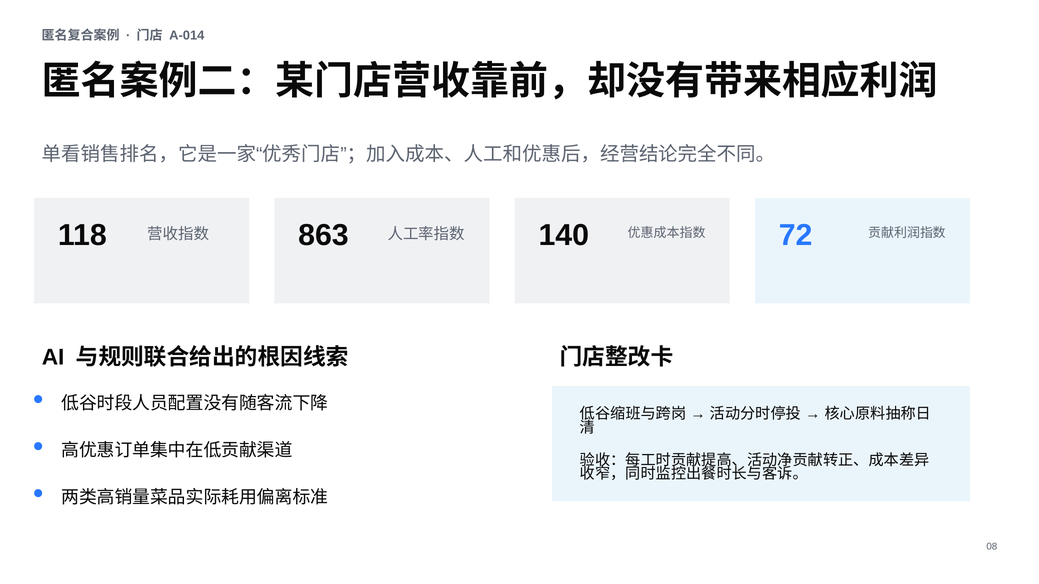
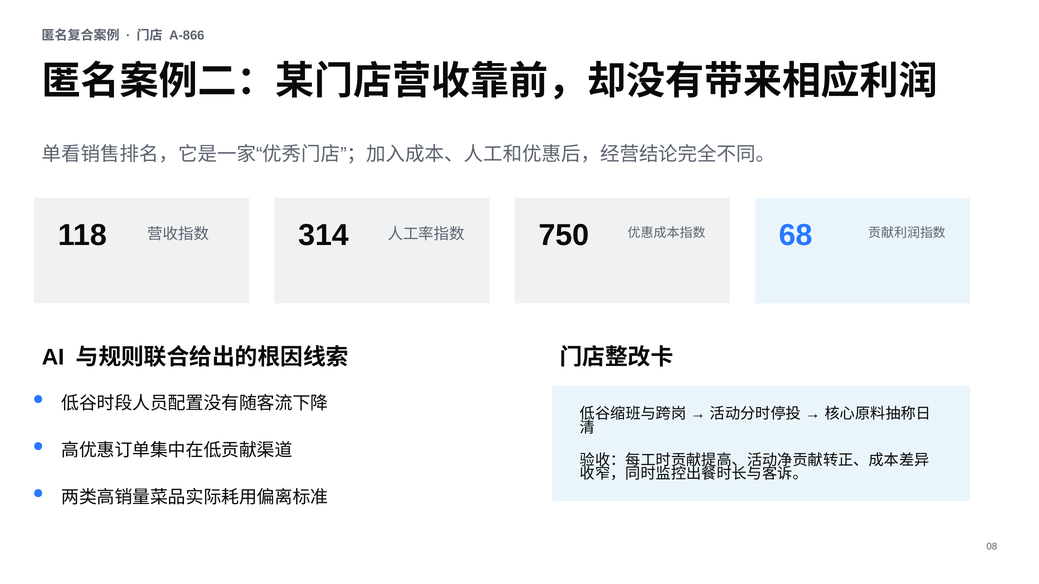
A-014: A-014 -> A-866
863: 863 -> 314
140: 140 -> 750
72: 72 -> 68
